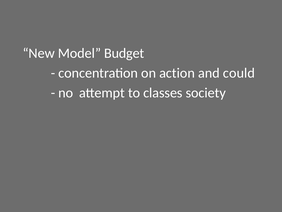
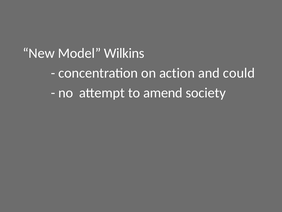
Budget: Budget -> Wilkins
classes: classes -> amend
